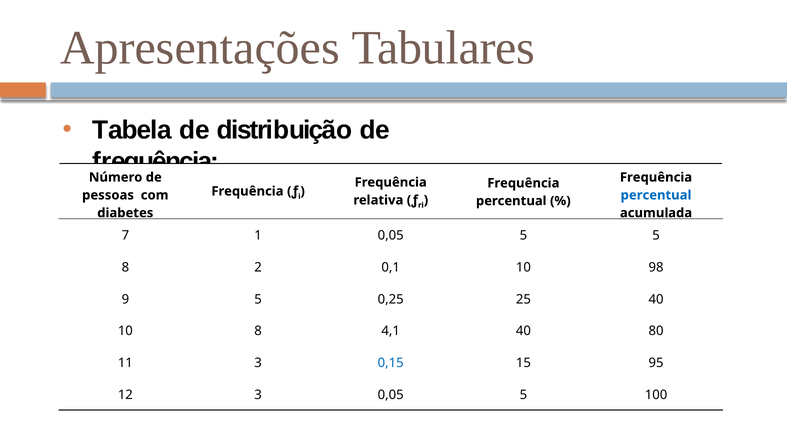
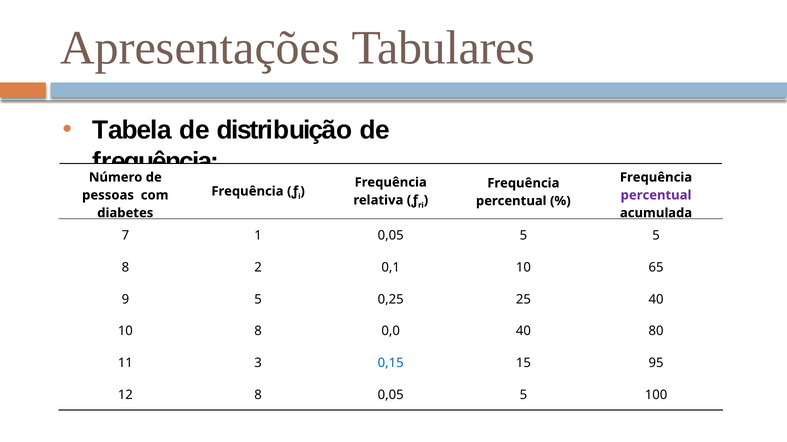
percentual at (656, 195) colour: blue -> purple
98: 98 -> 65
4,1: 4,1 -> 0,0
12 3: 3 -> 8
